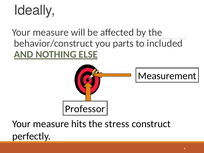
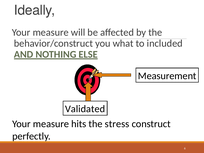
parts: parts -> what
Professor: Professor -> Validated
